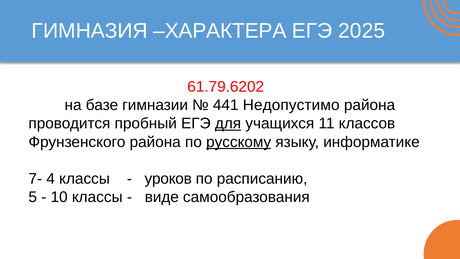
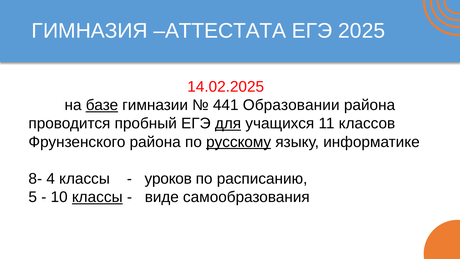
ХАРАКТЕРА: ХАРАКТЕРА -> АТТЕСТАТА
61.79.6202: 61.79.6202 -> 14.02.2025
базе underline: none -> present
Недопустимо: Недопустимо -> Образовании
7-: 7- -> 8-
классы at (97, 197) underline: none -> present
